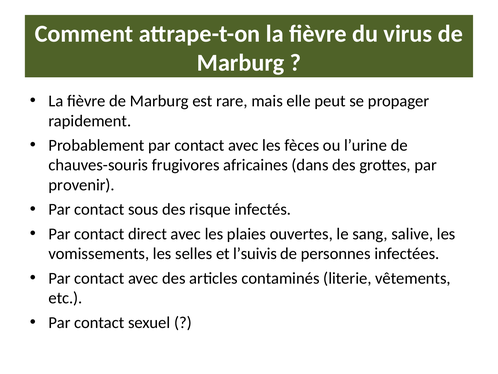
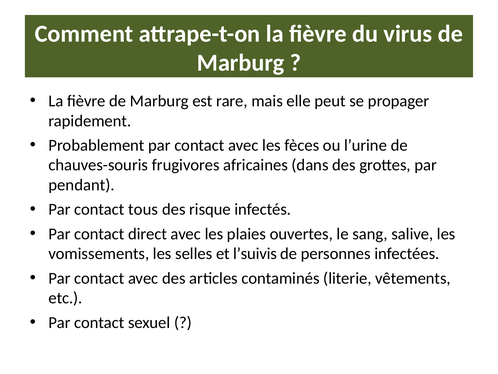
provenir: provenir -> pendant
sous: sous -> tous
